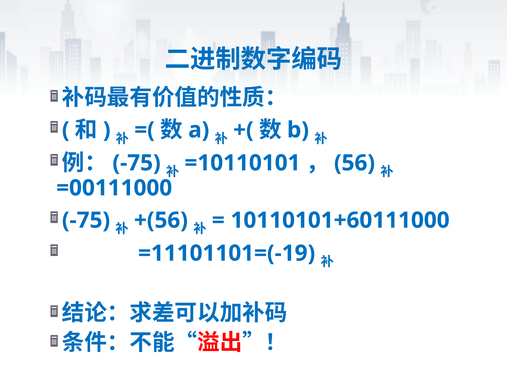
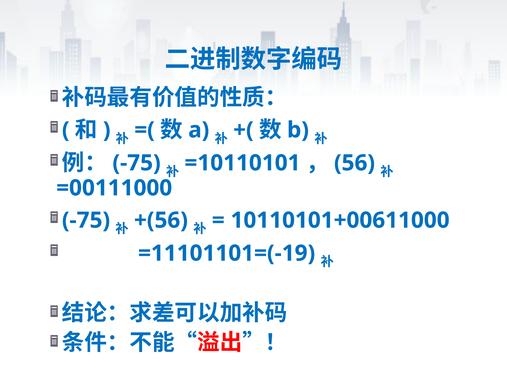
10110101+60111000: 10110101+60111000 -> 10110101+00611000
